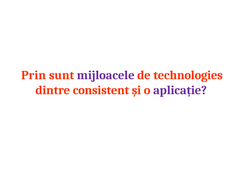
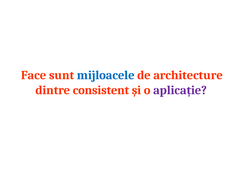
Prin: Prin -> Face
mijloacele colour: purple -> blue
technologies: technologies -> architecture
